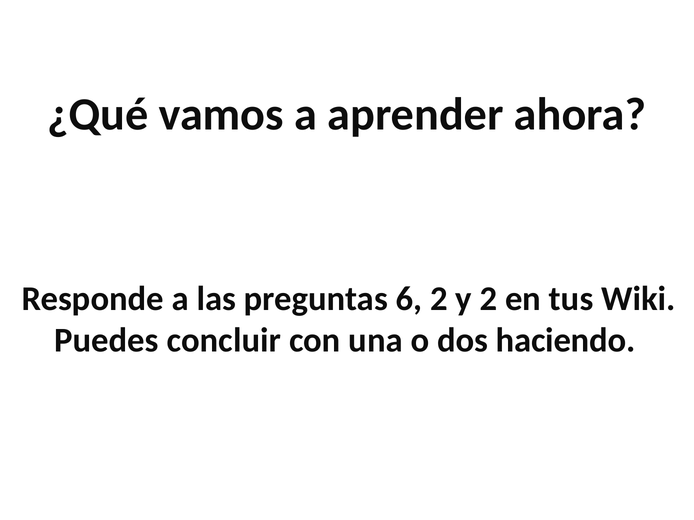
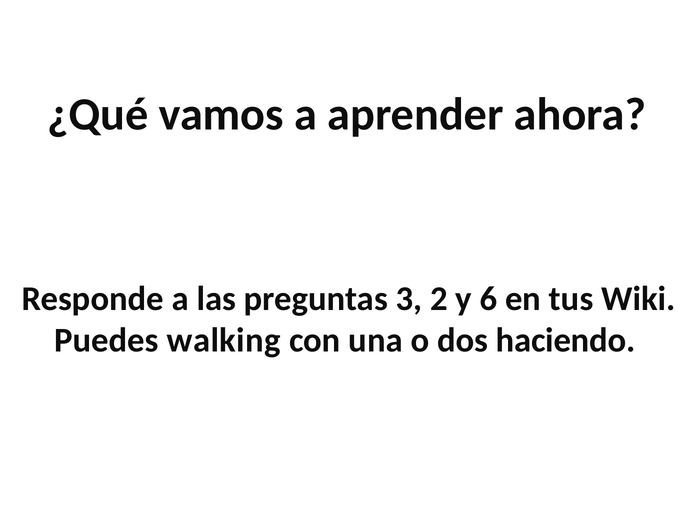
6: 6 -> 3
y 2: 2 -> 6
concluir: concluir -> walking
